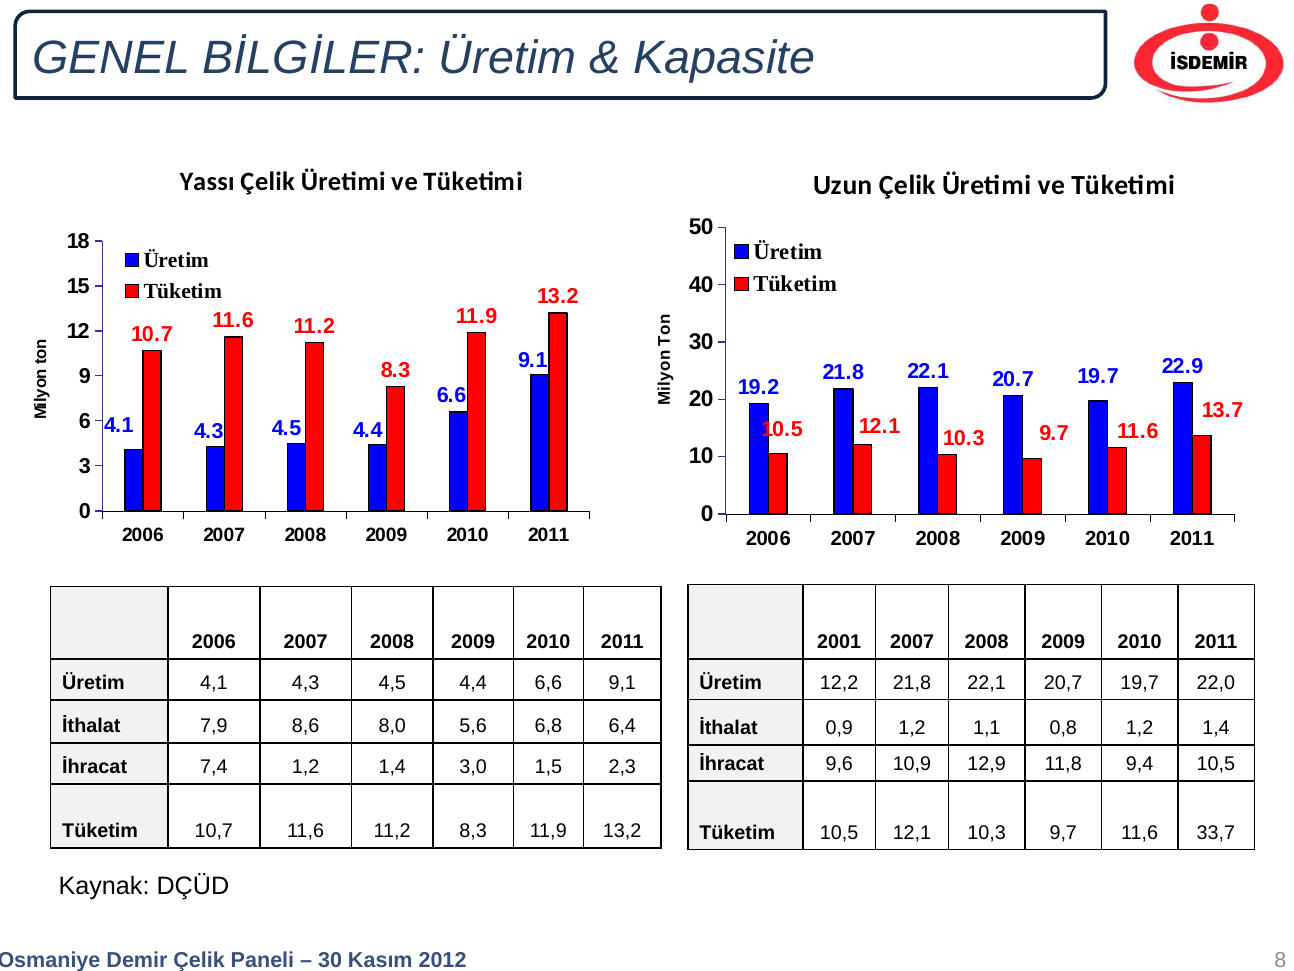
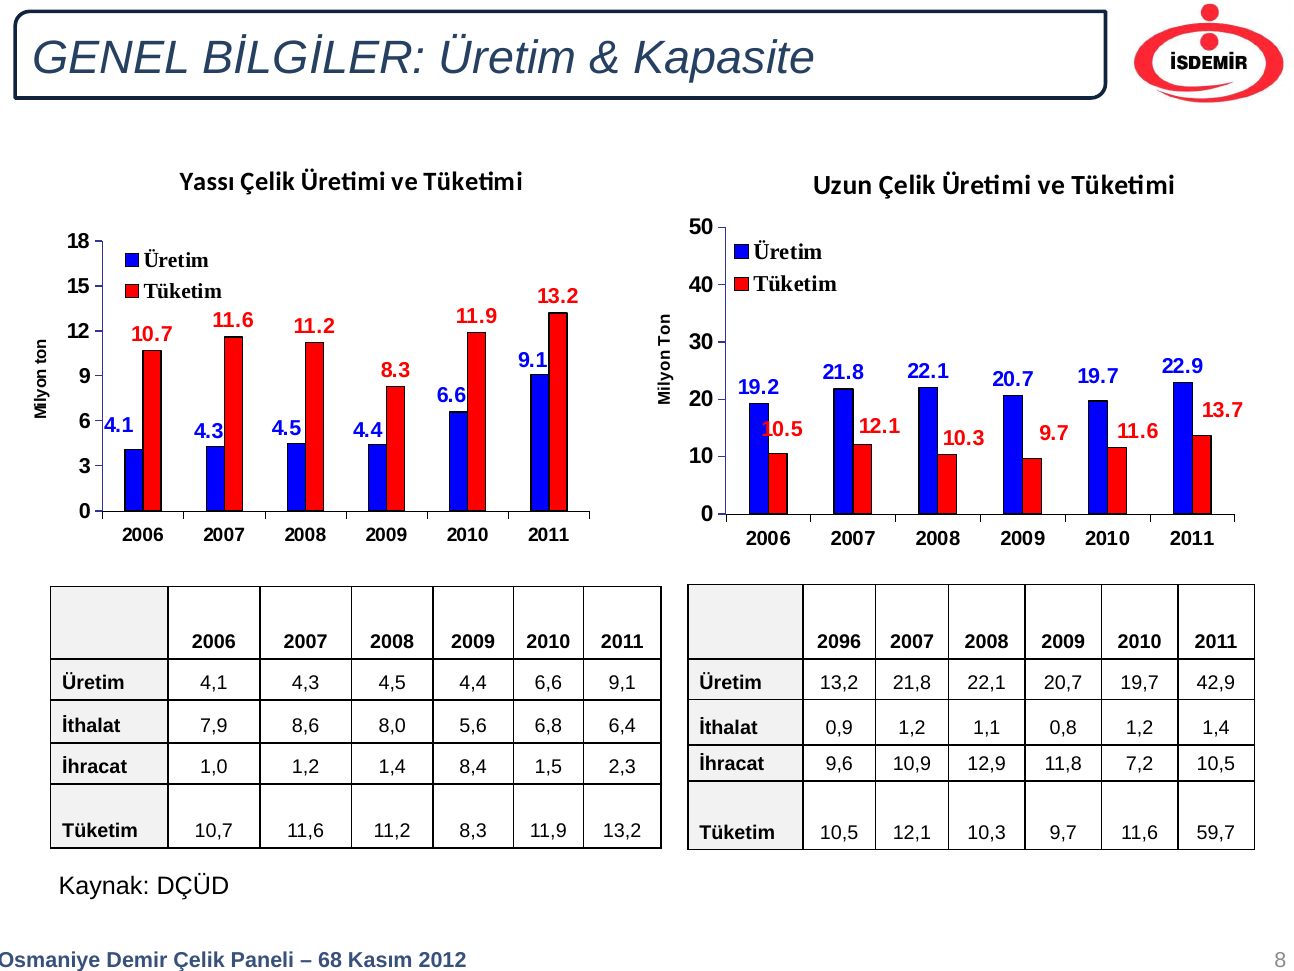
2001: 2001 -> 2096
Üretim 12,2: 12,2 -> 13,2
22,0: 22,0 -> 42,9
9,4: 9,4 -> 7,2
7,4: 7,4 -> 1,0
3,0: 3,0 -> 8,4
33,7: 33,7 -> 59,7
30 at (330, 960): 30 -> 68
